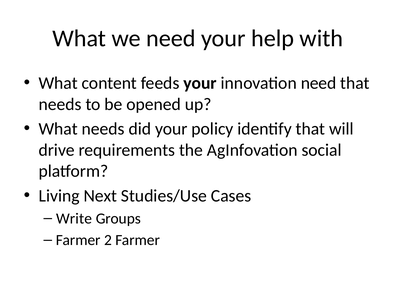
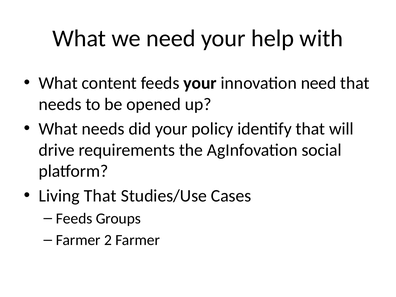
Living Next: Next -> That
Write at (74, 218): Write -> Feeds
